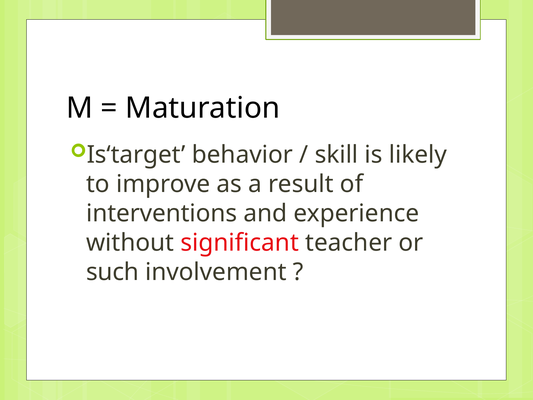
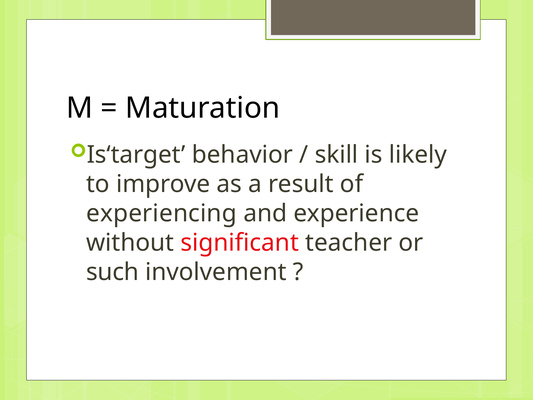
interventions: interventions -> experiencing
